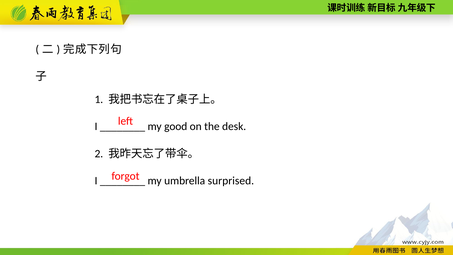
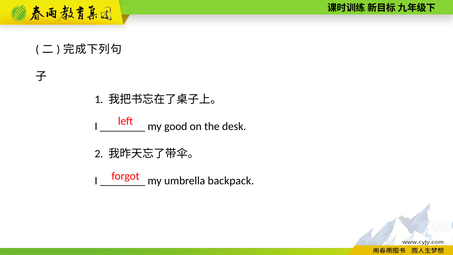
surprised: surprised -> backpack
